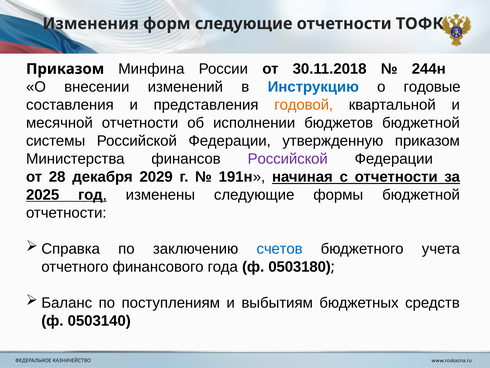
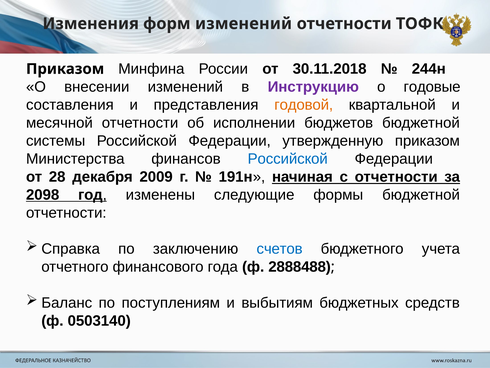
форм следующие: следующие -> изменений
Инструкцию colour: blue -> purple
Российской at (288, 159) colour: purple -> blue
2029: 2029 -> 2009
2025: 2025 -> 2098
0503180: 0503180 -> 2888488
